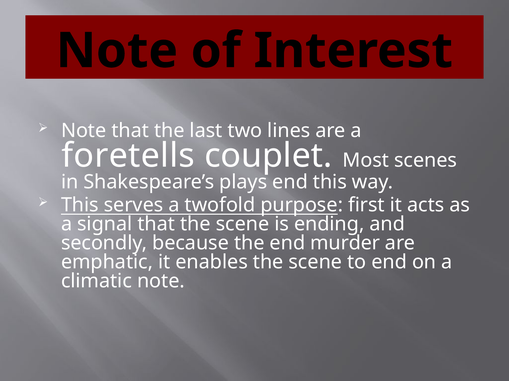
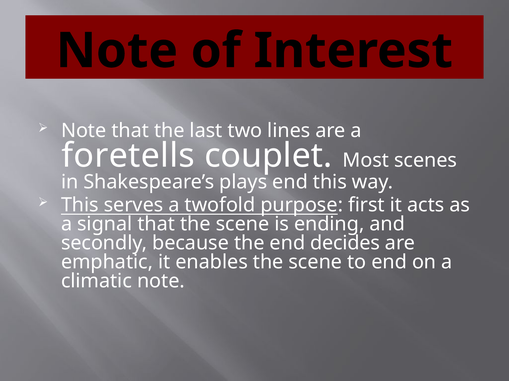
murder: murder -> decides
